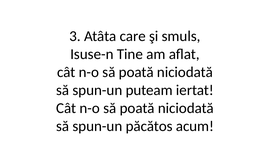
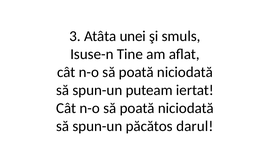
care: care -> unei
acum: acum -> darul
